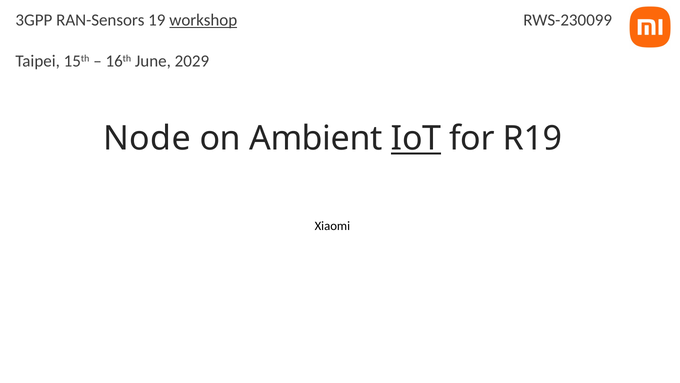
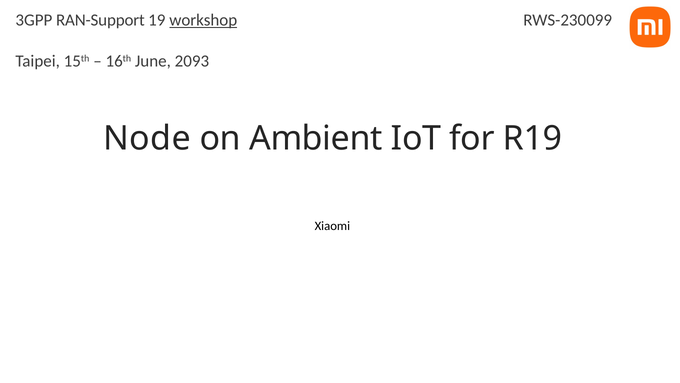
RAN-Sensors: RAN-Sensors -> RAN-Support
2029: 2029 -> 2093
IoT underline: present -> none
